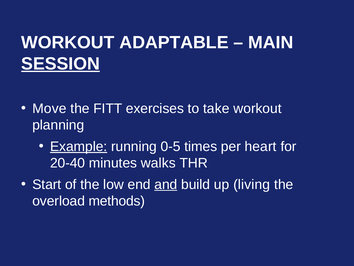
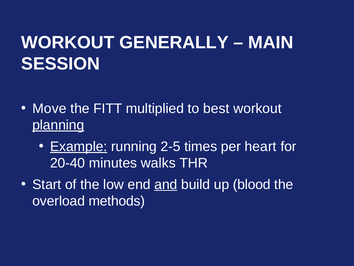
ADAPTABLE: ADAPTABLE -> GENERALLY
SESSION underline: present -> none
exercises: exercises -> multiplied
take: take -> best
planning underline: none -> present
0-5: 0-5 -> 2-5
living: living -> blood
